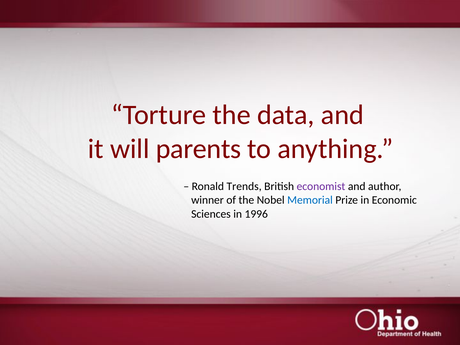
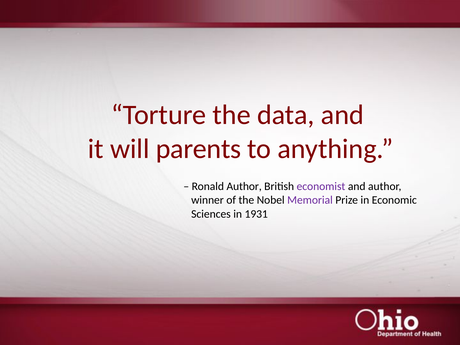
Ronald Trends: Trends -> Author
Memorial colour: blue -> purple
1996: 1996 -> 1931
